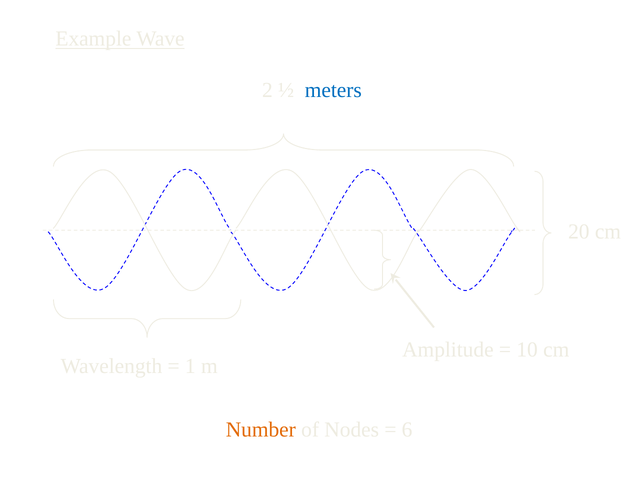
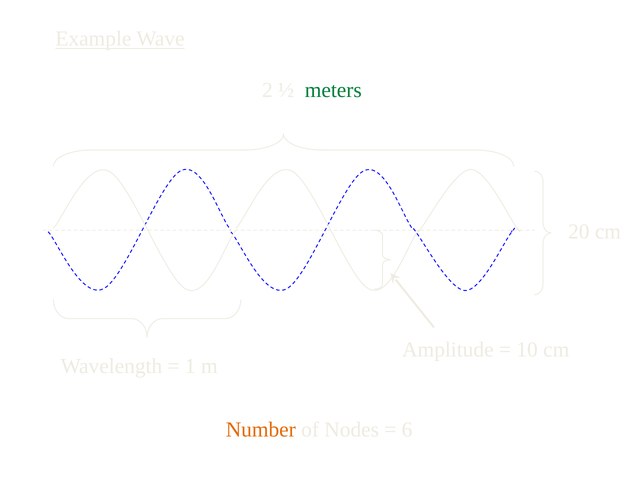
meters colour: blue -> green
